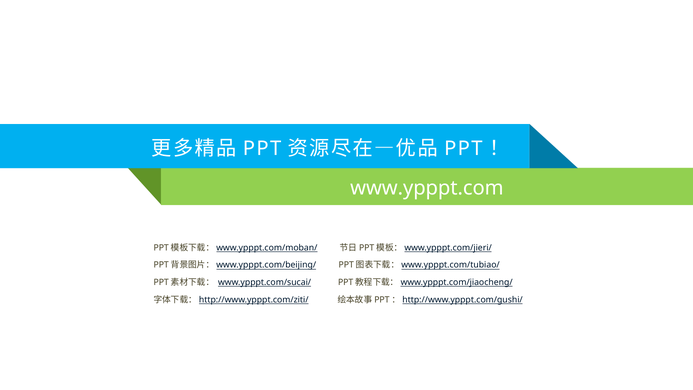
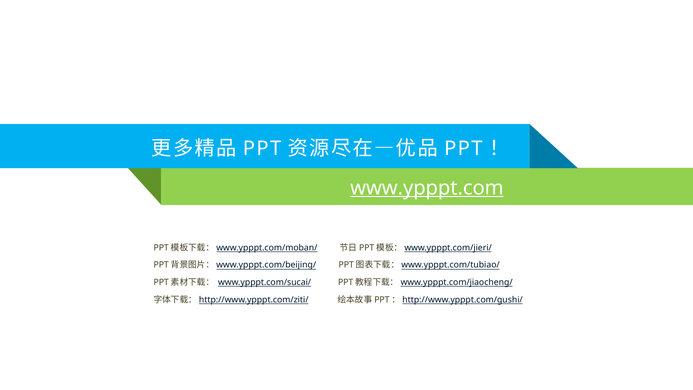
www.ypppt.com underline: none -> present
